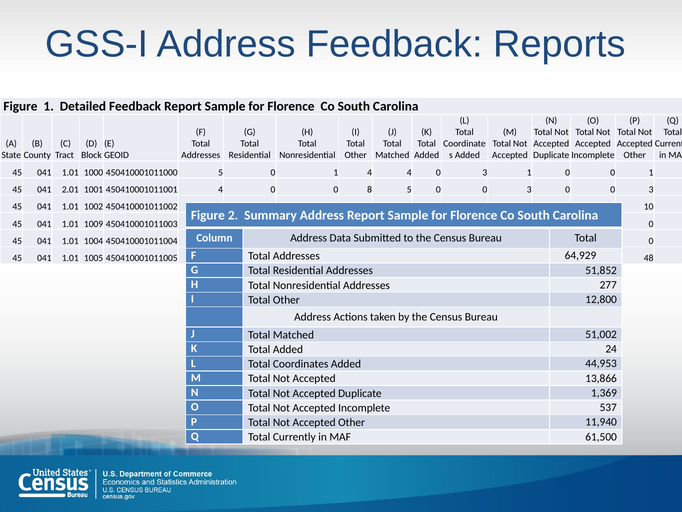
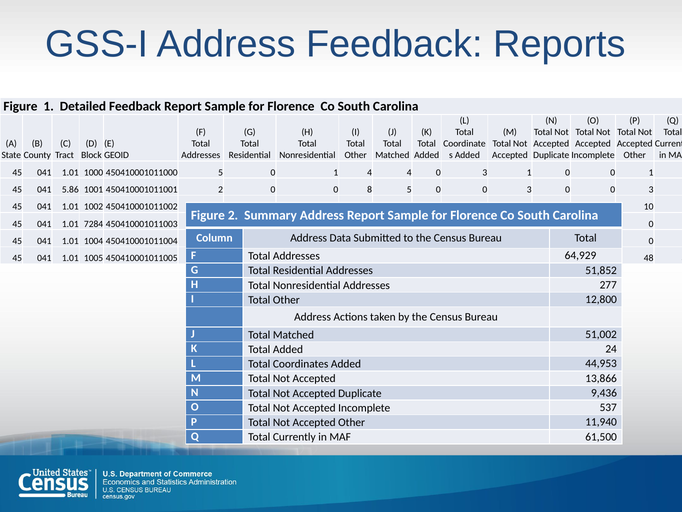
2.01: 2.01 -> 5.86
450410001011001 4: 4 -> 2
1009: 1009 -> 7284
1,369: 1,369 -> 9,436
